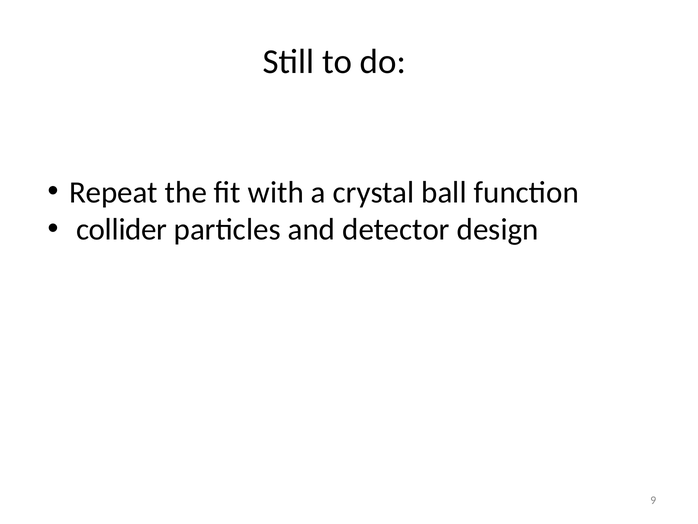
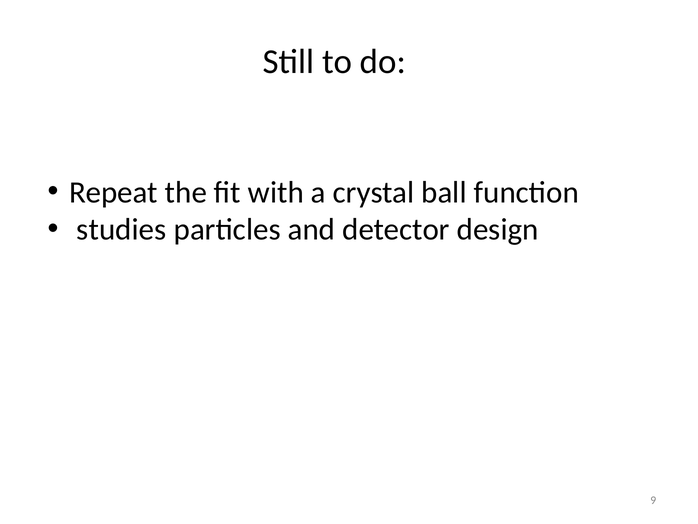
collider: collider -> studies
